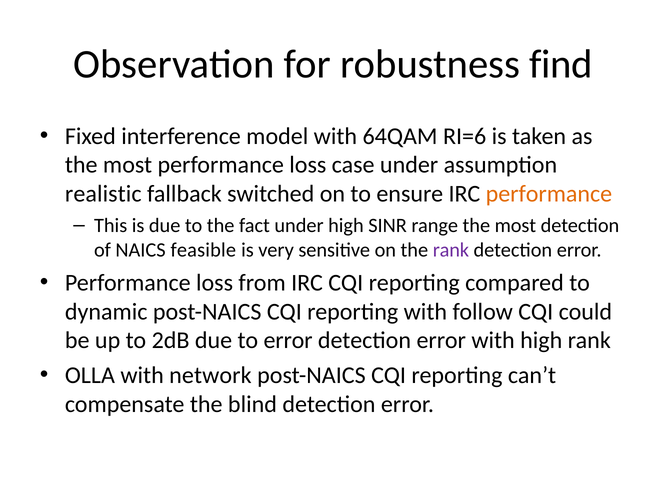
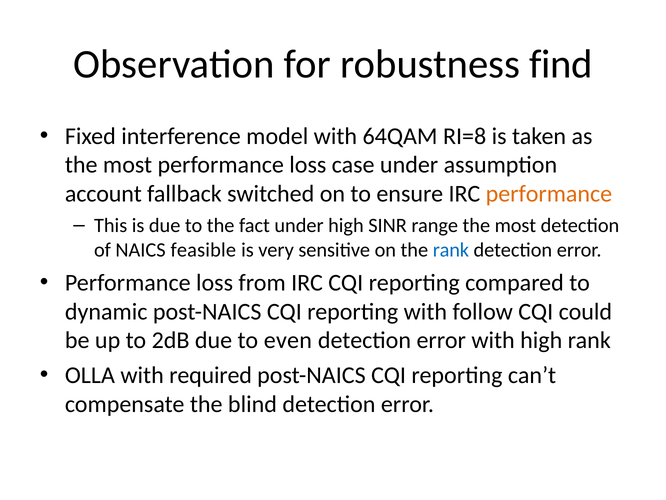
RI=6: RI=6 -> RI=8
realistic: realistic -> account
rank at (451, 250) colour: purple -> blue
to error: error -> even
network: network -> required
